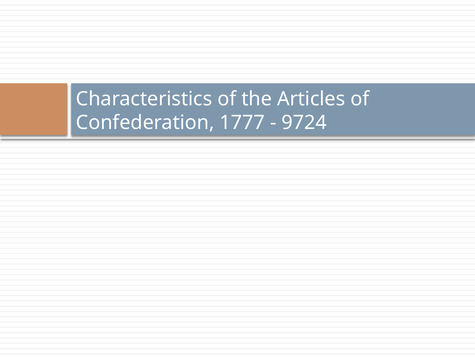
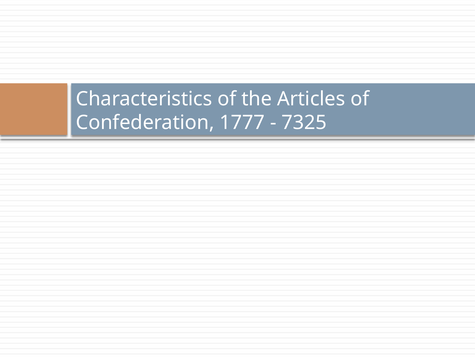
9724: 9724 -> 7325
